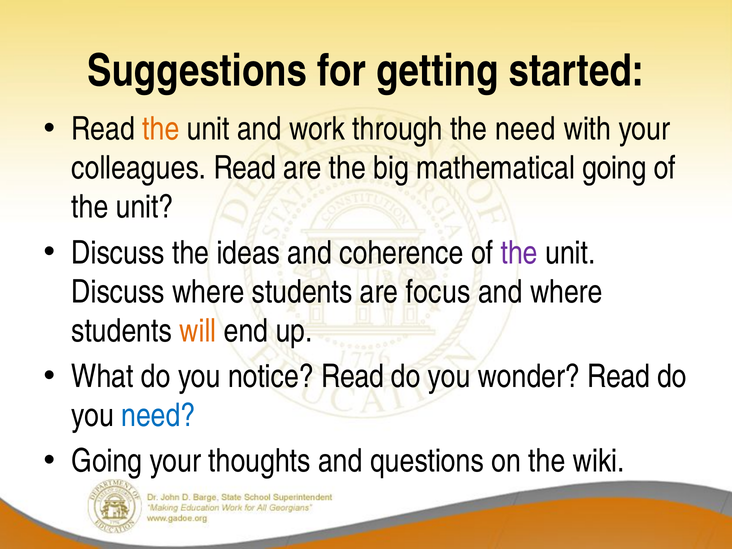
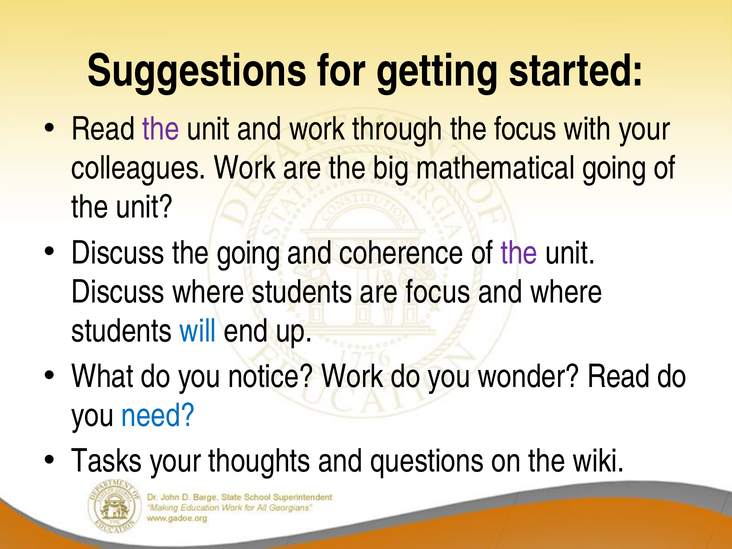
the at (161, 129) colour: orange -> purple
the need: need -> focus
colleagues Read: Read -> Work
the ideas: ideas -> going
will colour: orange -> blue
notice Read: Read -> Work
Going at (107, 461): Going -> Tasks
